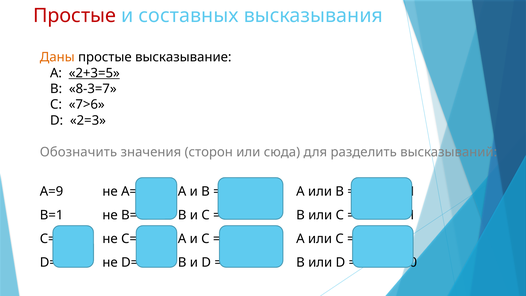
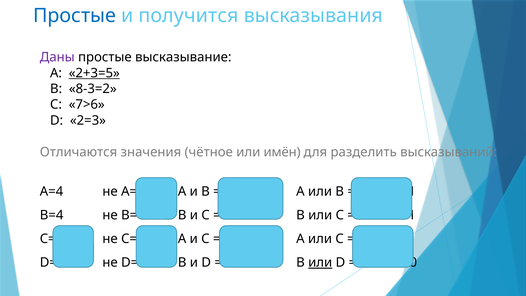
Простые at (75, 16) colour: red -> blue
составных: составных -> получится
Даны colour: orange -> purple
8-3=7: 8-3=7 -> 8-3=2
Обозначить: Обозначить -> Отличаются
сторон: сторон -> чётное
сюда: сюда -> имён
А=9: А=9 -> А=4
B=1 at (52, 215): B=1 -> B=4
или at (320, 262) underline: none -> present
